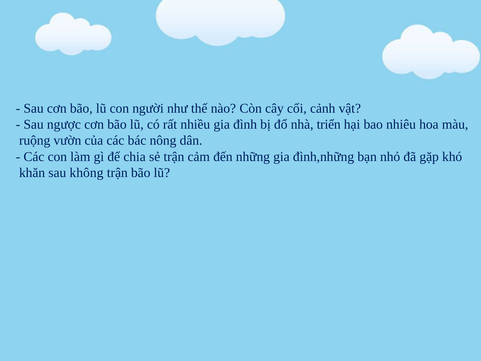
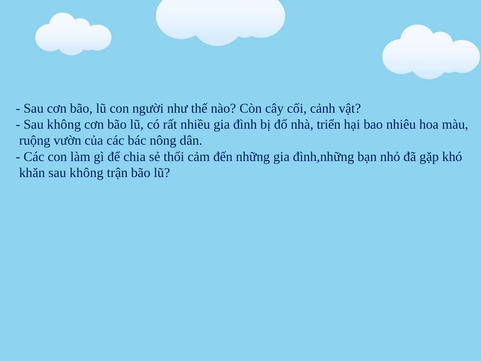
ngược at (64, 124): ngược -> không
sẻ trận: trận -> thổi
